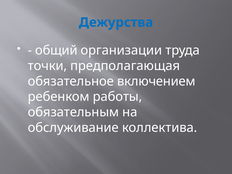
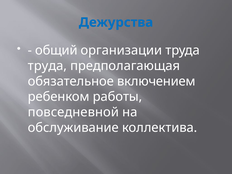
точки at (47, 66): точки -> труда
обязательным: обязательным -> повседневной
